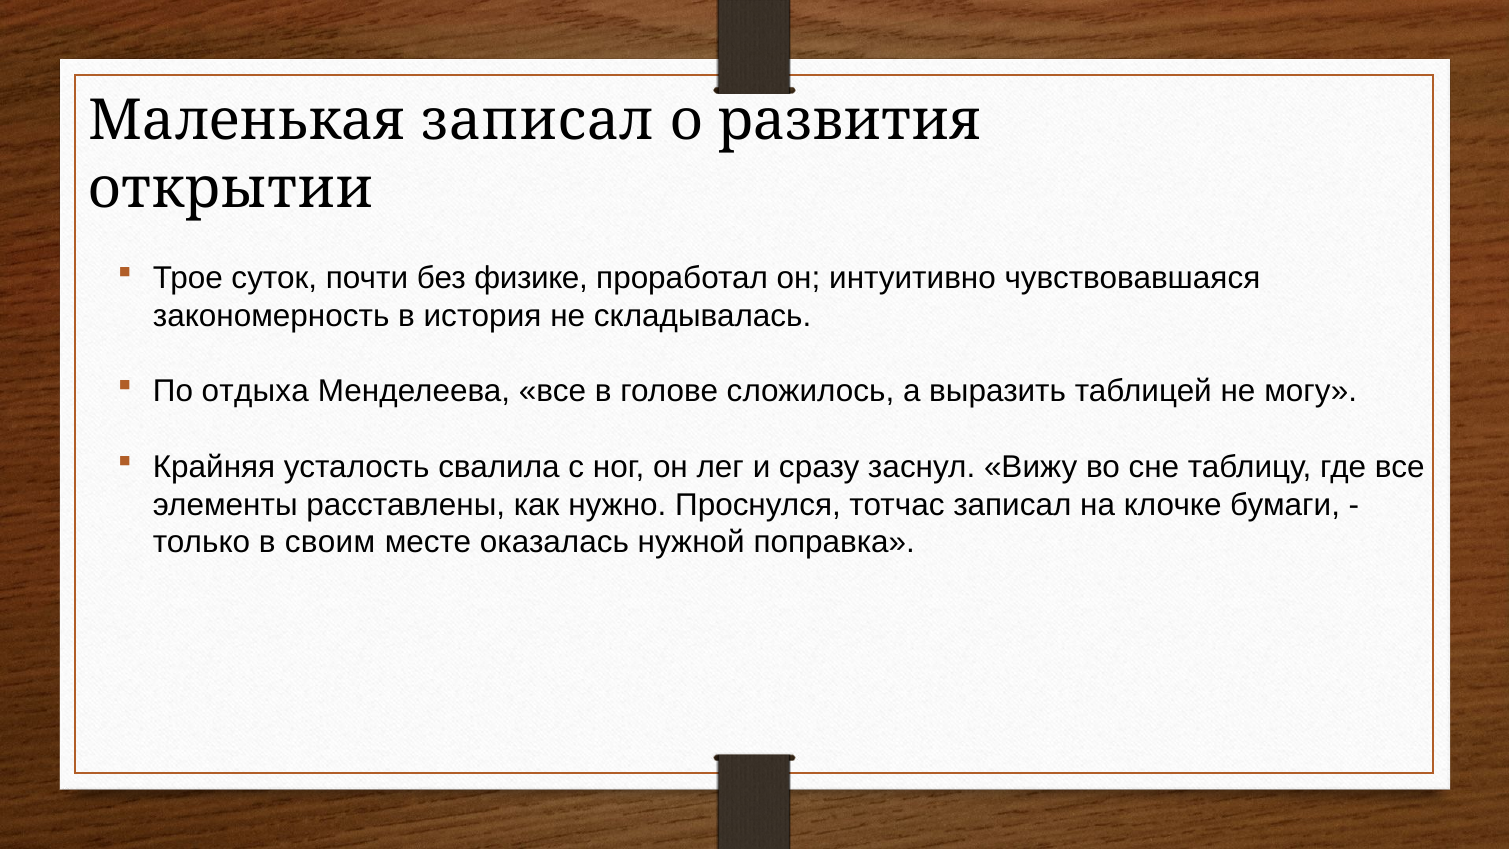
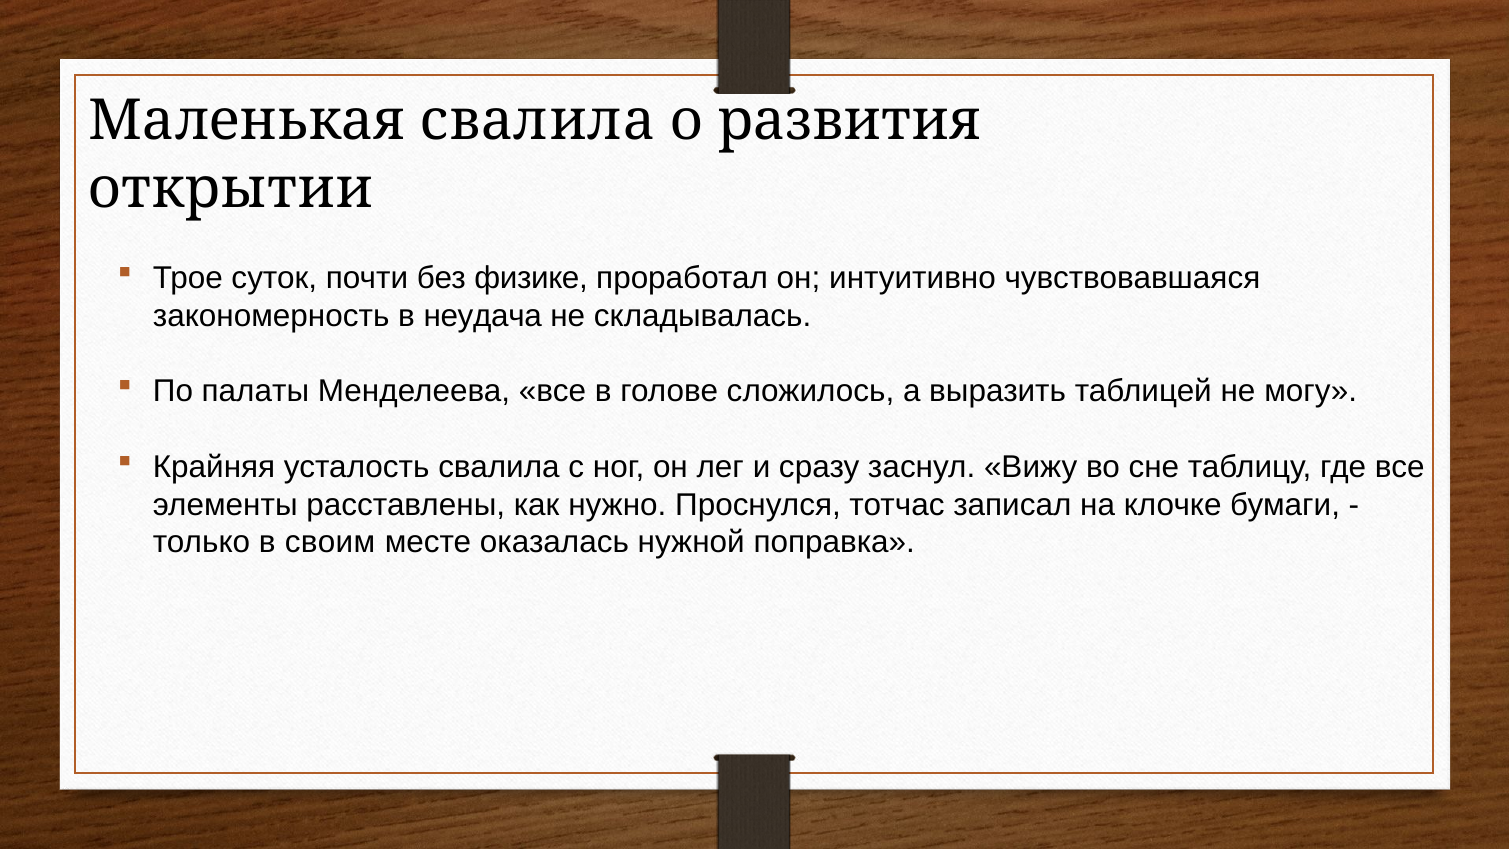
Маленькая записал: записал -> свалила
история: история -> неудача
отдыха: отдыха -> палаты
